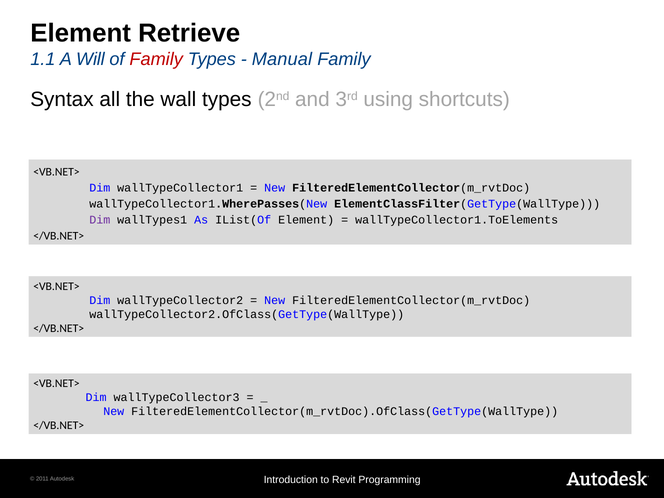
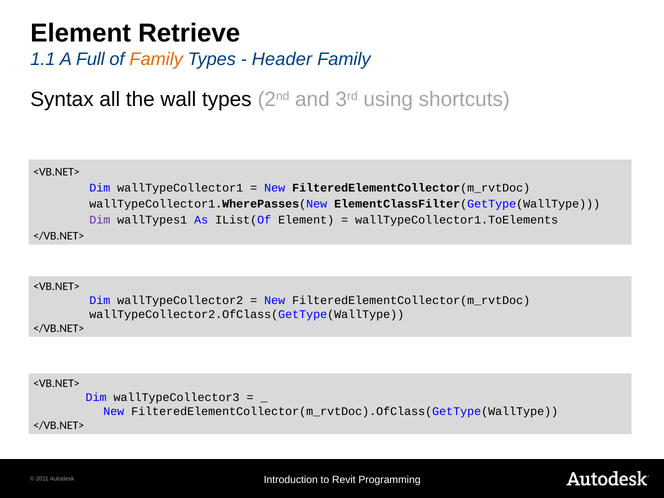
Will: Will -> Full
Family at (156, 59) colour: red -> orange
Manual: Manual -> Header
